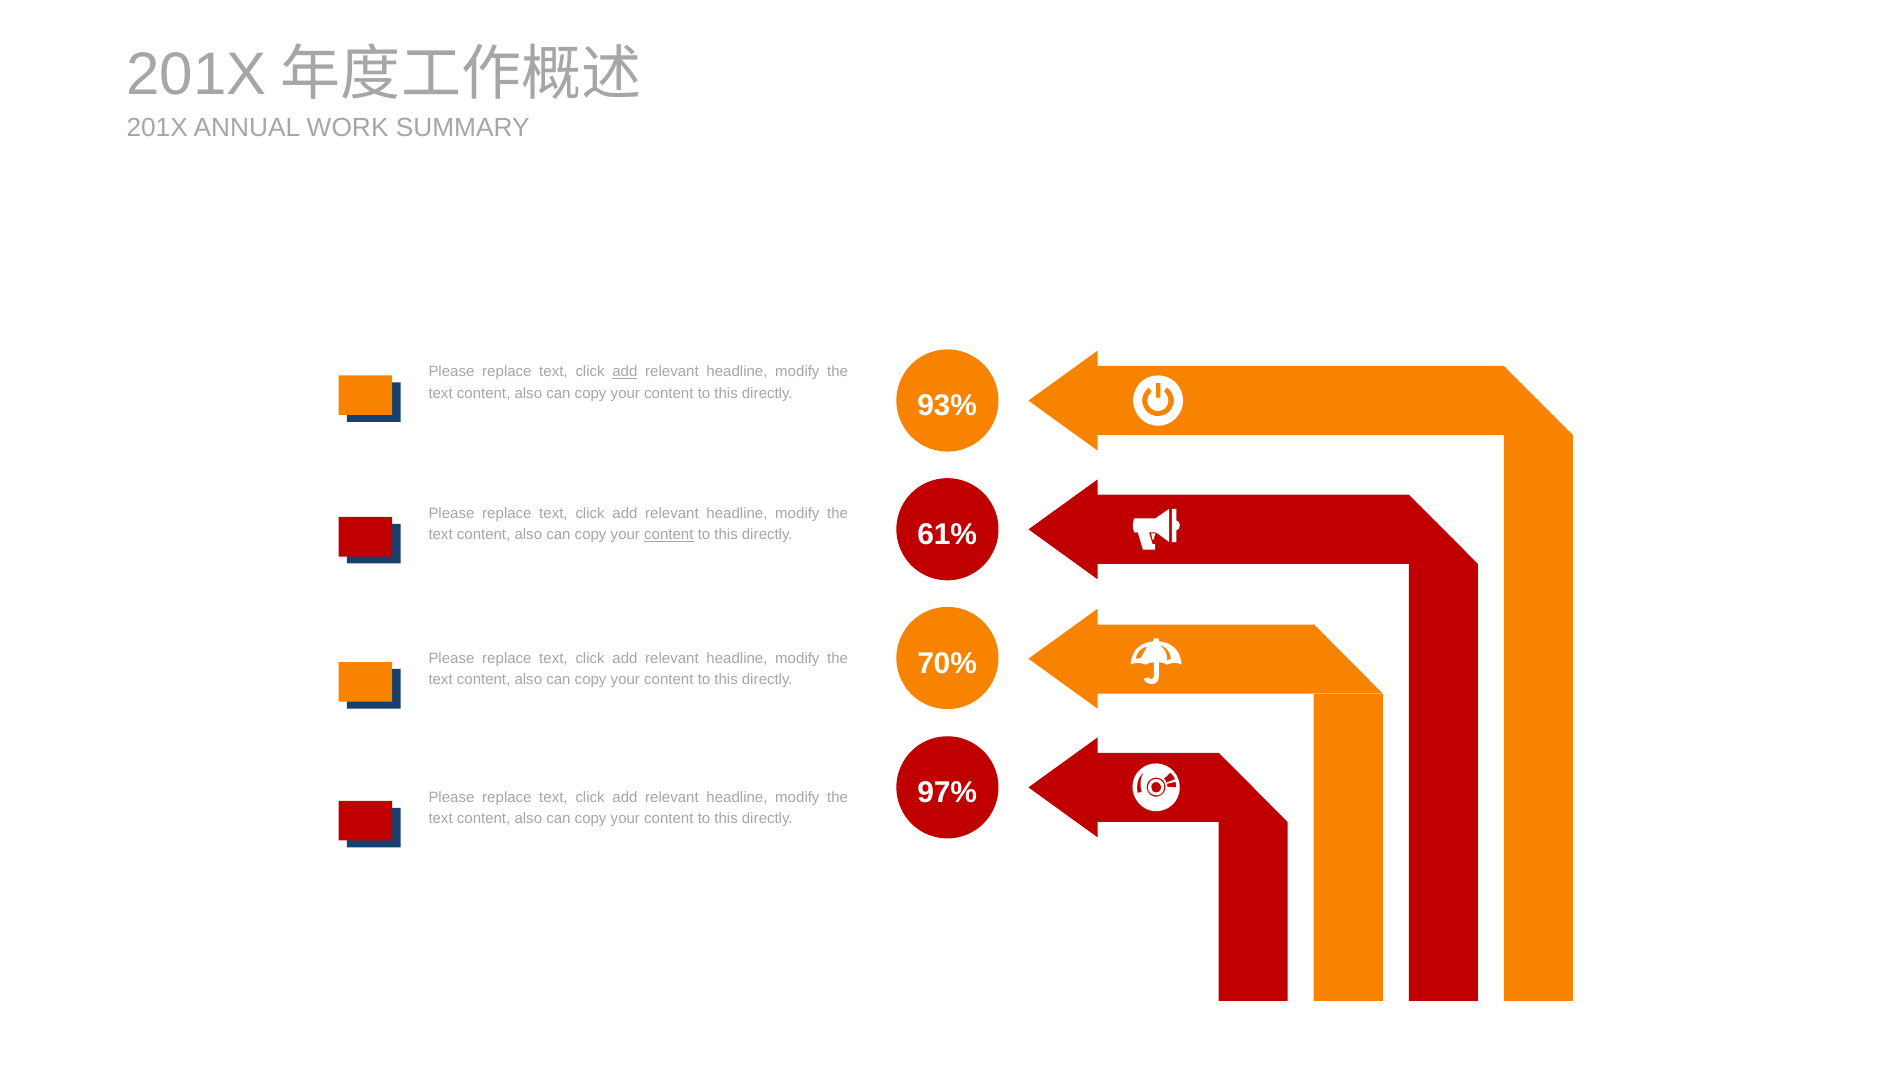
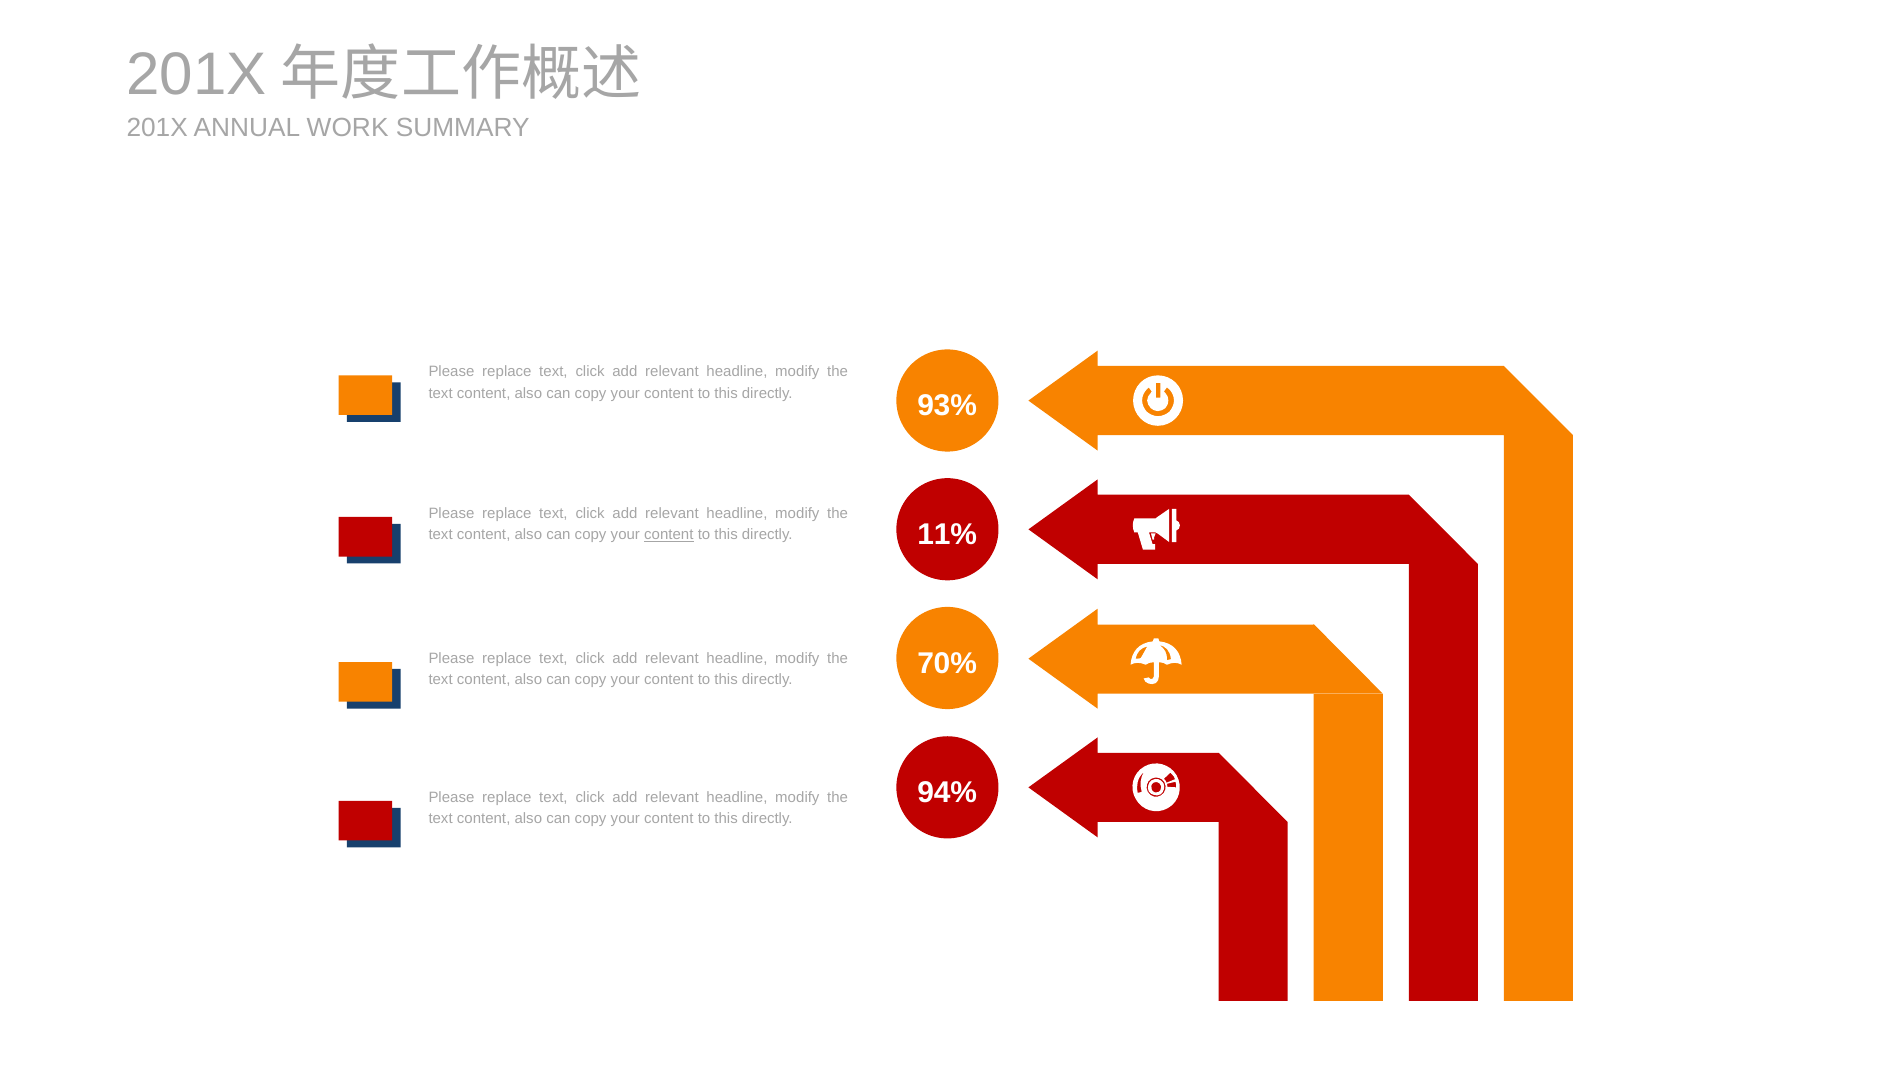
add at (625, 371) underline: present -> none
61%: 61% -> 11%
97%: 97% -> 94%
